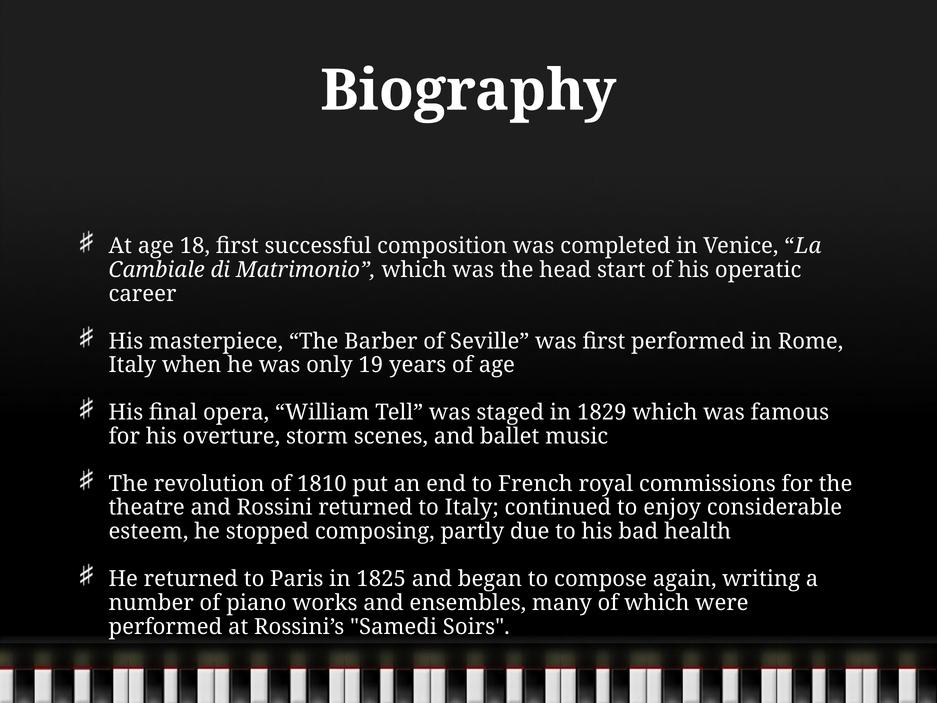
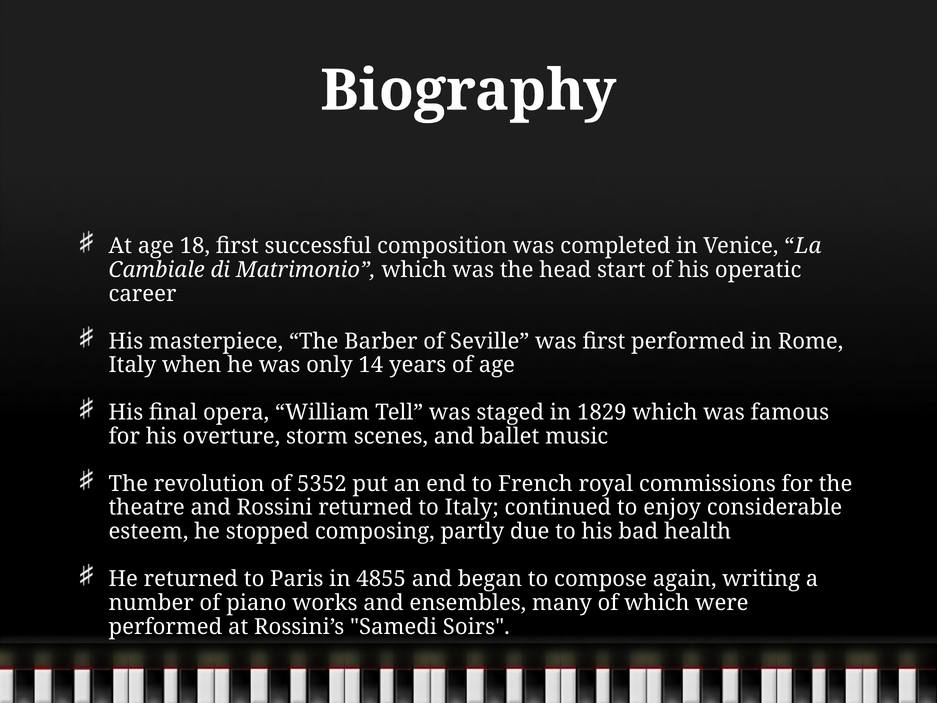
19: 19 -> 14
1810: 1810 -> 5352
1825: 1825 -> 4855
